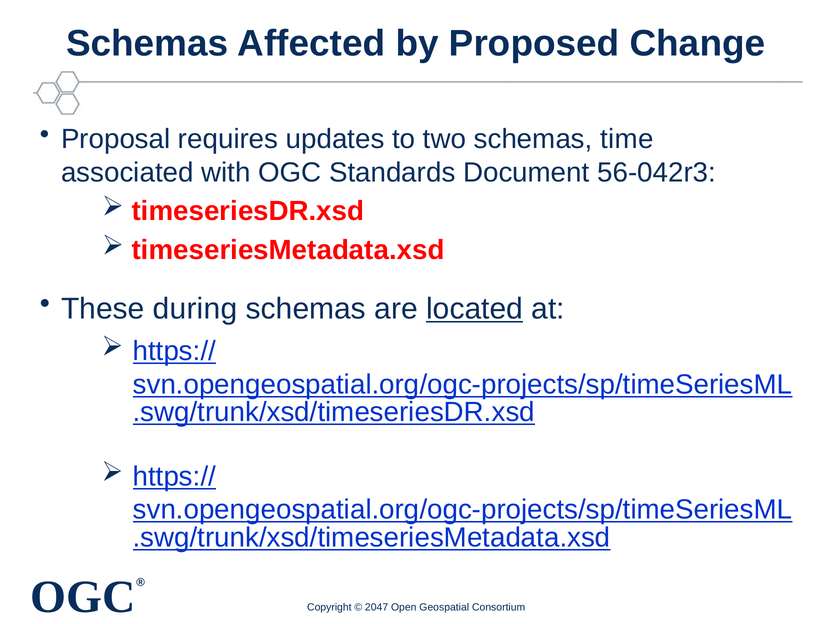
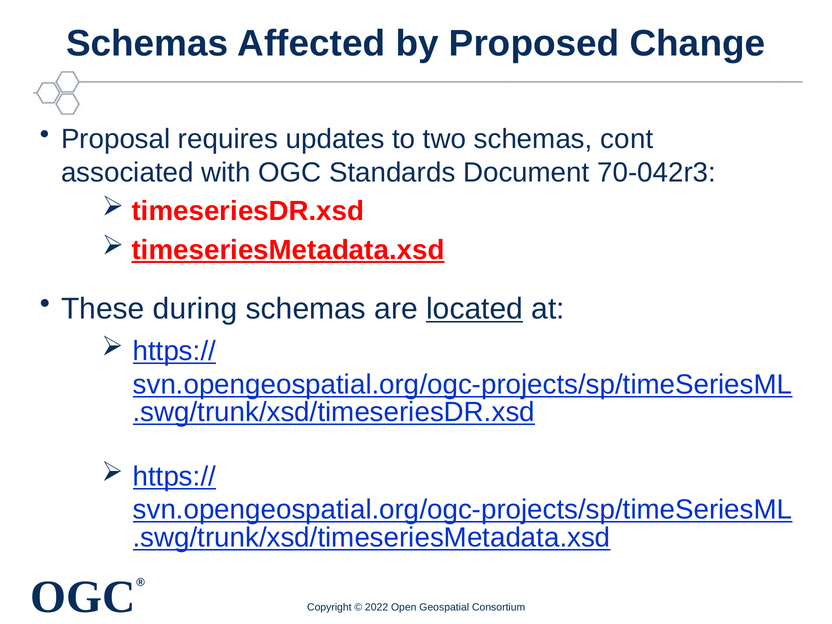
time: time -> cont
56-042r3: 56-042r3 -> 70-042r3
timeseriesMetadata.xsd underline: none -> present
2047: 2047 -> 2022
